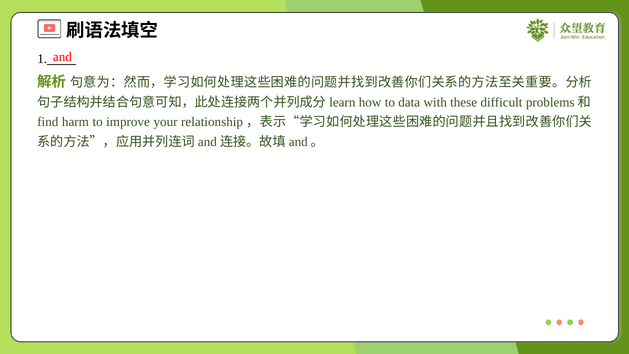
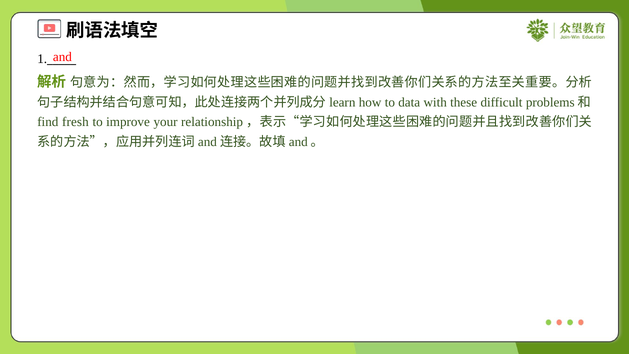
harm: harm -> fresh
